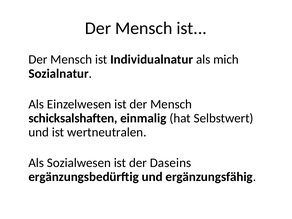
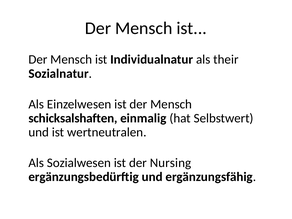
mich: mich -> their
Daseins: Daseins -> Nursing
